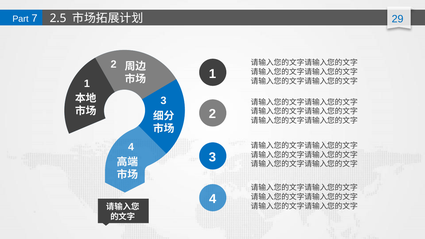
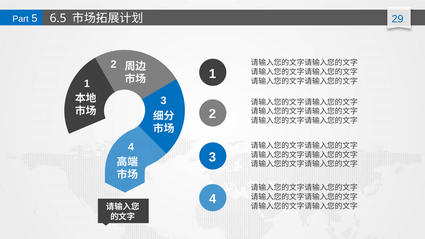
2.5: 2.5 -> 6.5
7: 7 -> 5
